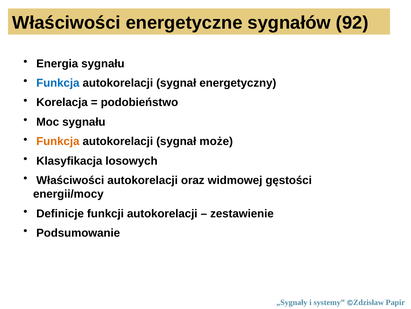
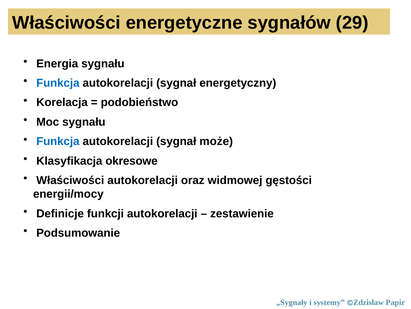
92: 92 -> 29
Funkcja at (58, 141) colour: orange -> blue
losowych: losowych -> okresowe
